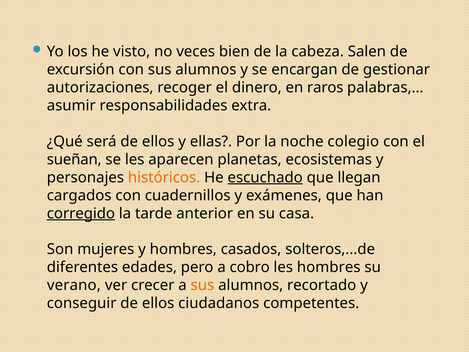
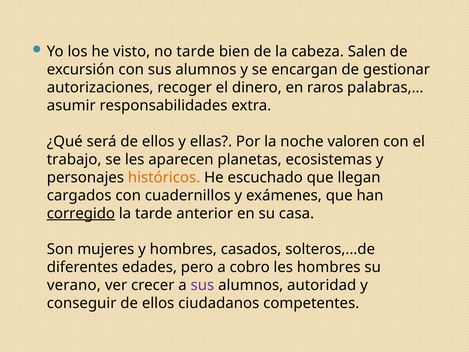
no veces: veces -> tarde
colegio: colegio -> valoren
sueñan: sueñan -> trabajo
escuchado underline: present -> none
sus at (202, 285) colour: orange -> purple
recortado: recortado -> autoridad
